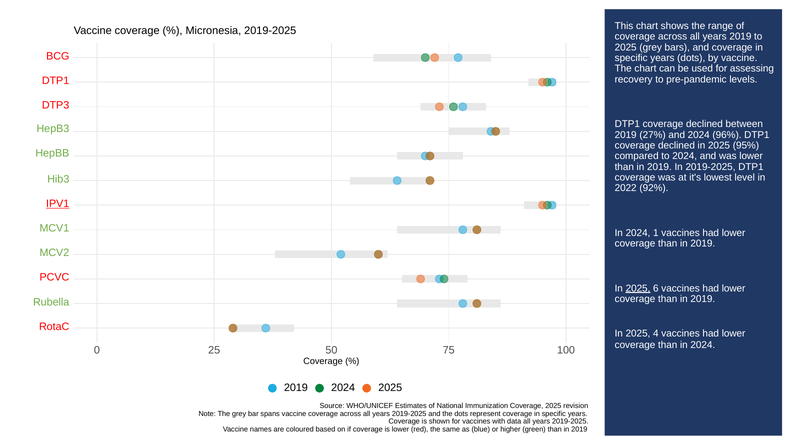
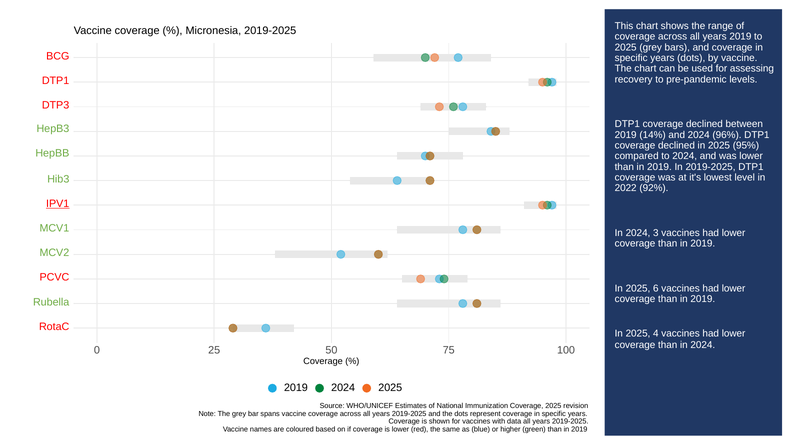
27%: 27% -> 14%
1: 1 -> 3
2025 at (638, 289) underline: present -> none
